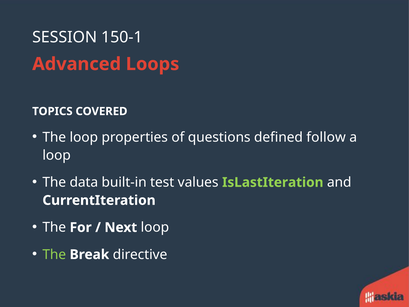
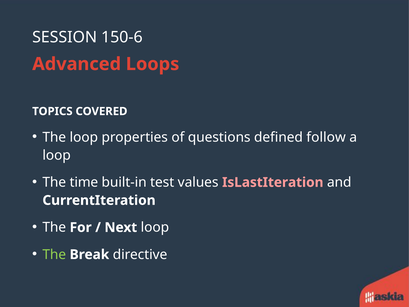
150-1: 150-1 -> 150-6
data: data -> time
IsLastIteration colour: light green -> pink
